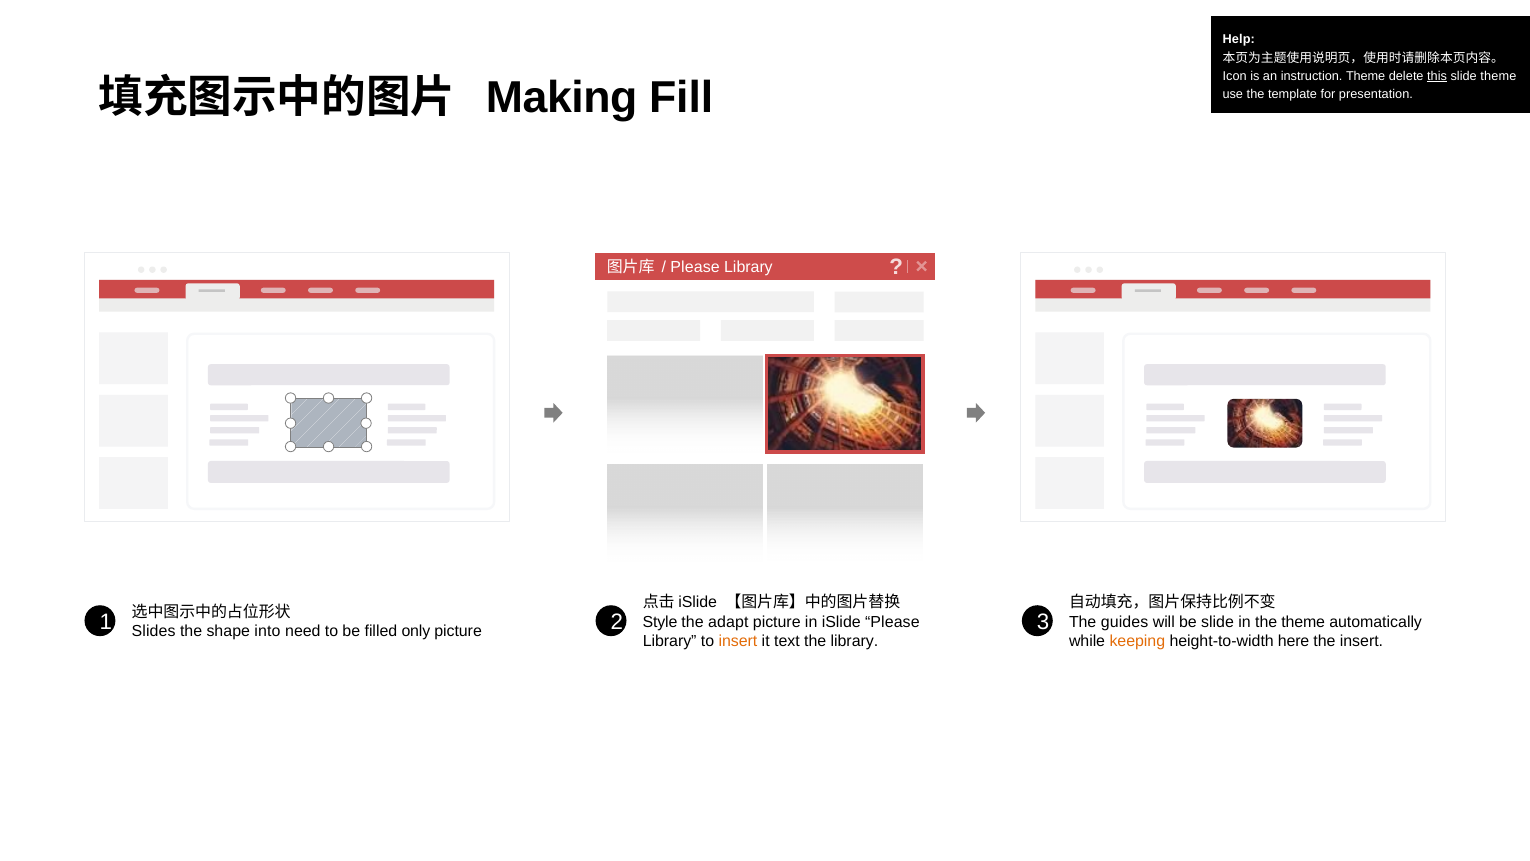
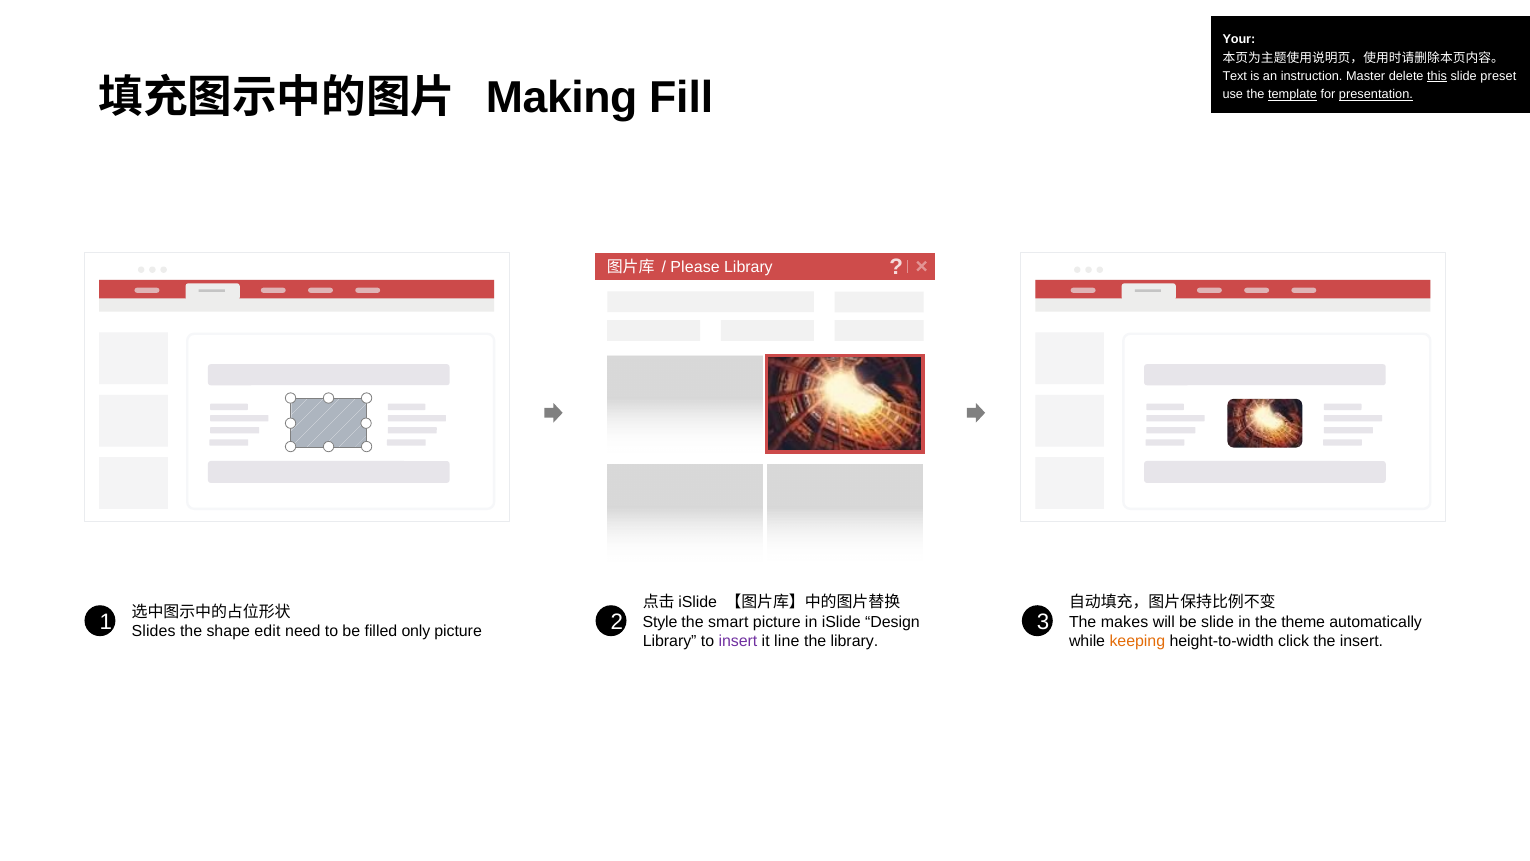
Help: Help -> Your
Icon: Icon -> Text
instruction Theme: Theme -> Master
slide theme: theme -> preset
template underline: none -> present
presentation underline: none -> present
adapt: adapt -> smart
iSlide Please: Please -> Design
guides: guides -> makes
into: into -> edit
insert at (738, 641) colour: orange -> purple
text: text -> line
here: here -> click
